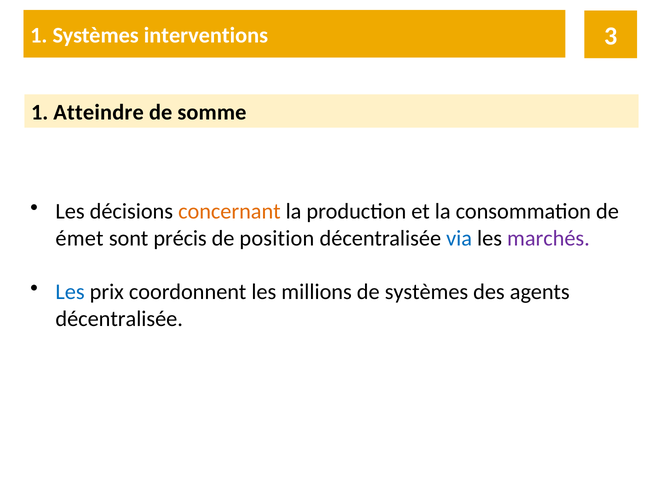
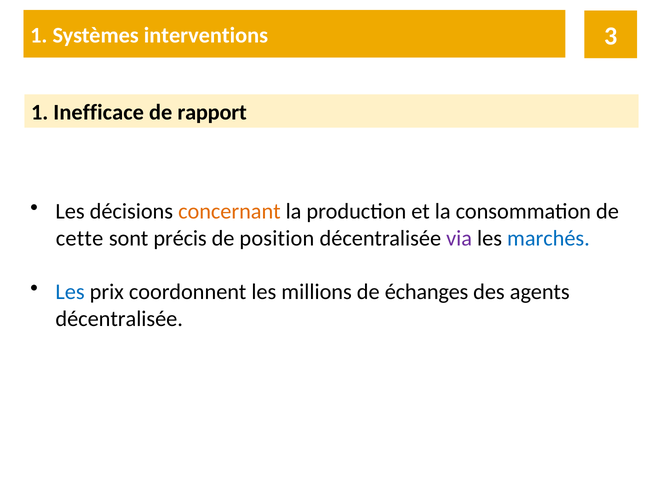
Atteindre: Atteindre -> Inefficace
somme: somme -> rapport
émet: émet -> cette
via colour: blue -> purple
marchés colour: purple -> blue
de systèmes: systèmes -> échanges
